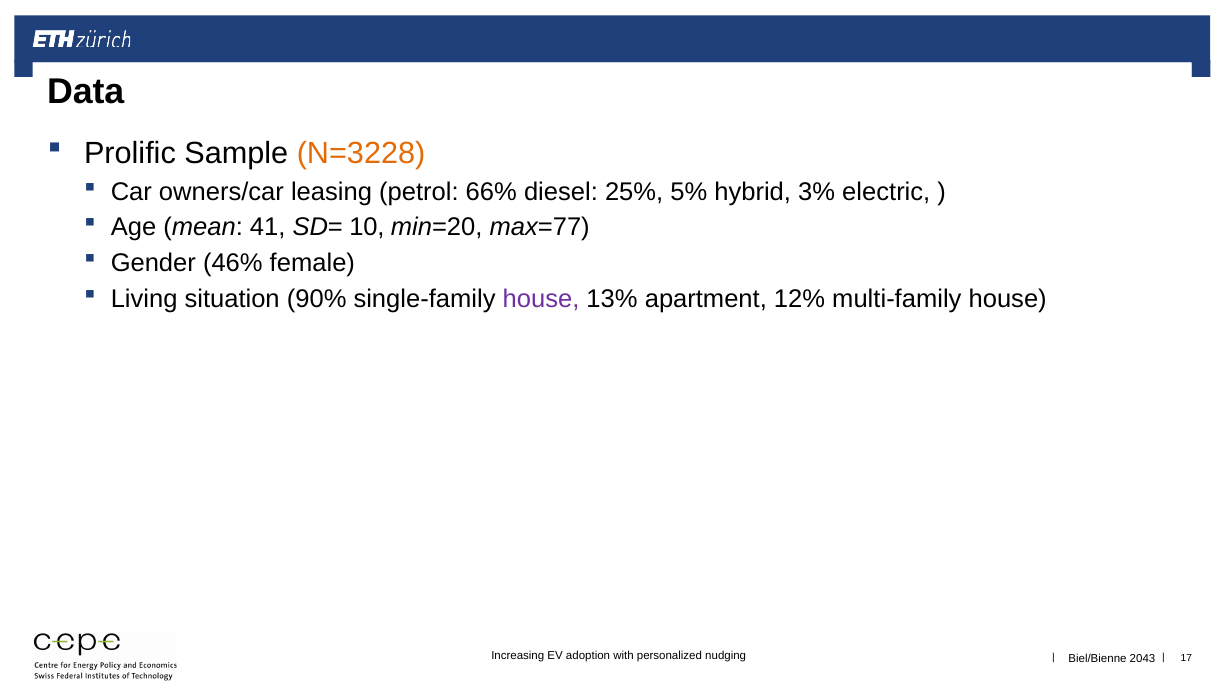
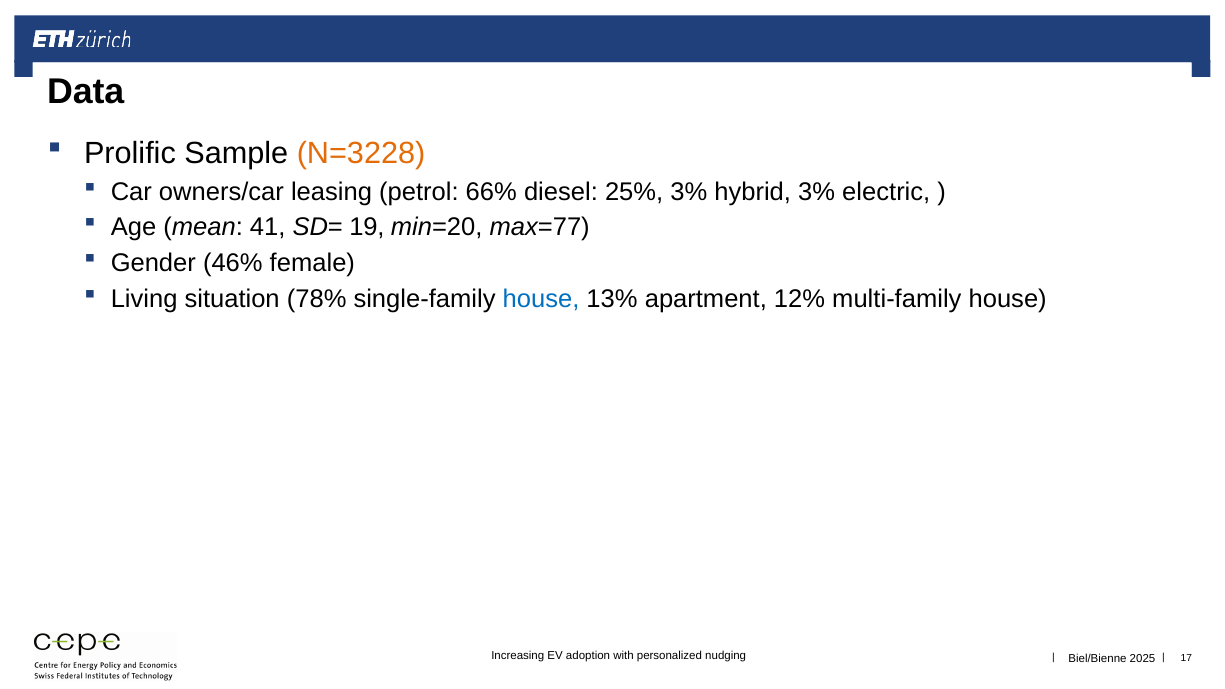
25% 5%: 5% -> 3%
10: 10 -> 19
90%: 90% -> 78%
house at (541, 299) colour: purple -> blue
2043: 2043 -> 2025
